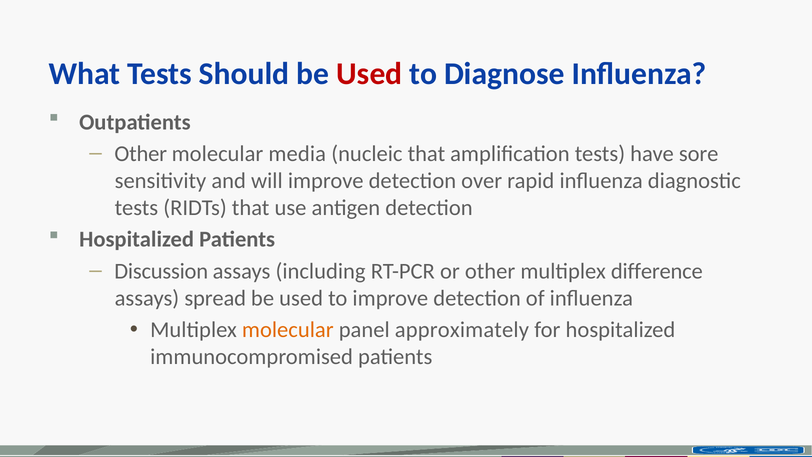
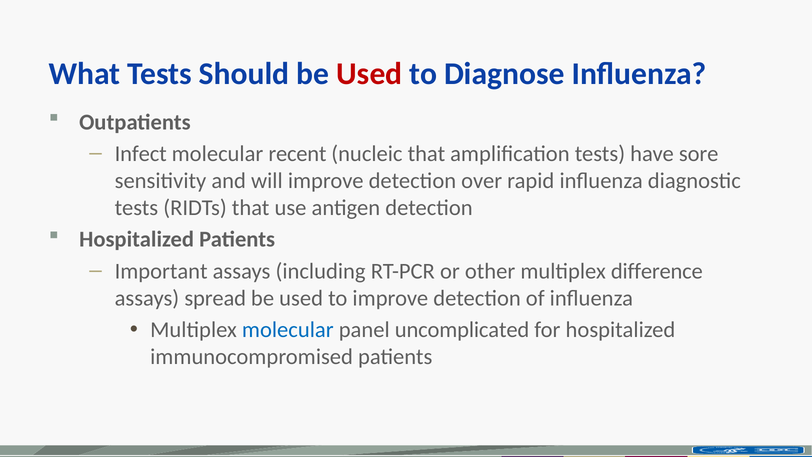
Other at (141, 154): Other -> Infect
media: media -> recent
Discussion: Discussion -> Important
molecular at (288, 330) colour: orange -> blue
approximately: approximately -> uncomplicated
